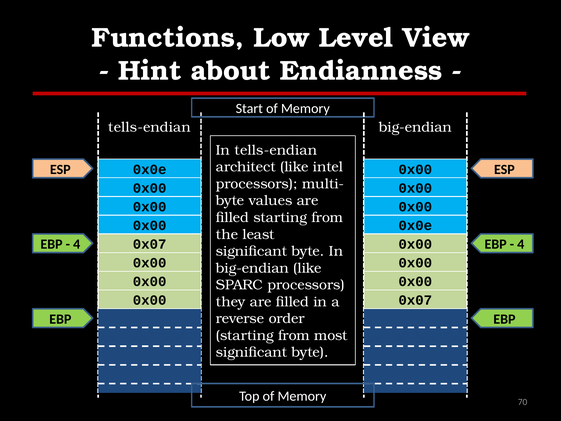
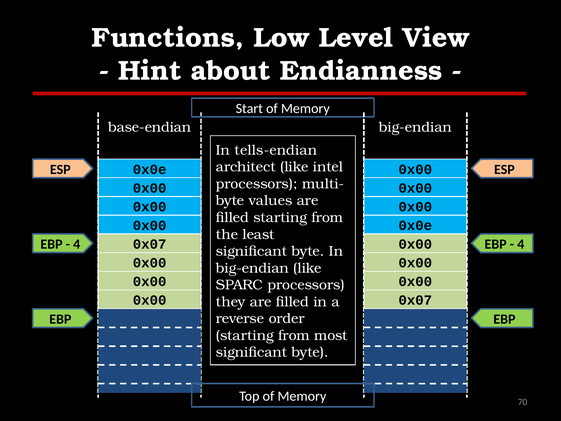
tells-endian at (149, 127): tells-endian -> base-endian
